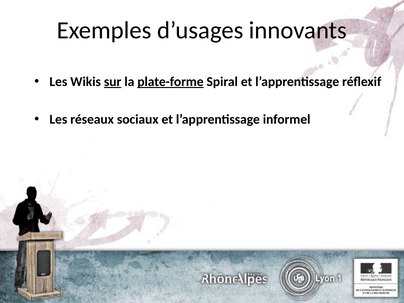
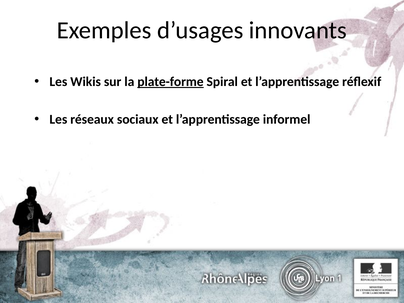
sur underline: present -> none
